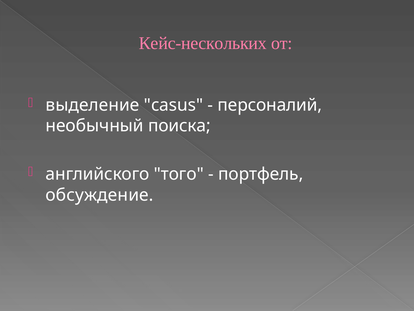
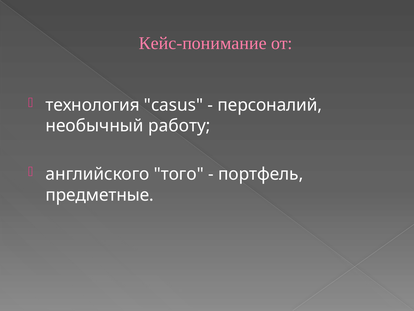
Кейс-нескольких: Кейс-нескольких -> Кейс-понимание
выделение: выделение -> технология
поиска: поиска -> работу
обсуждение: обсуждение -> предметные
